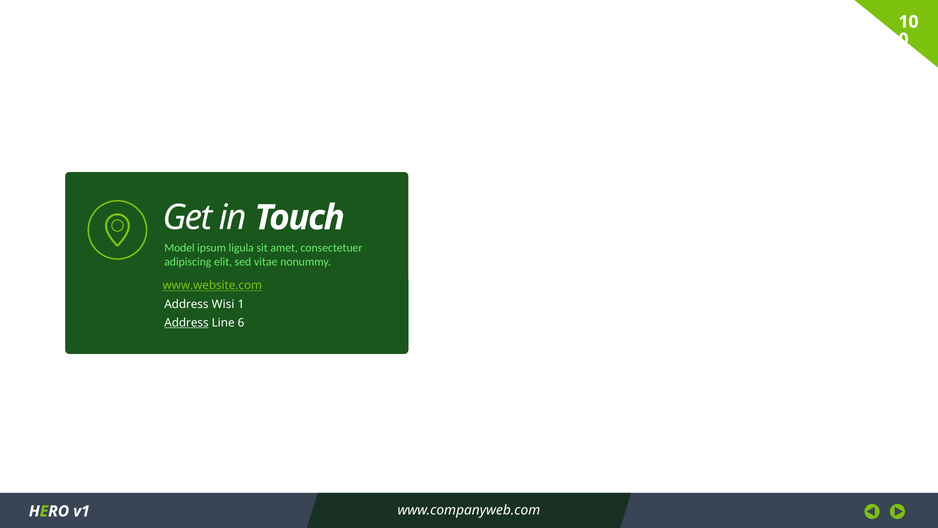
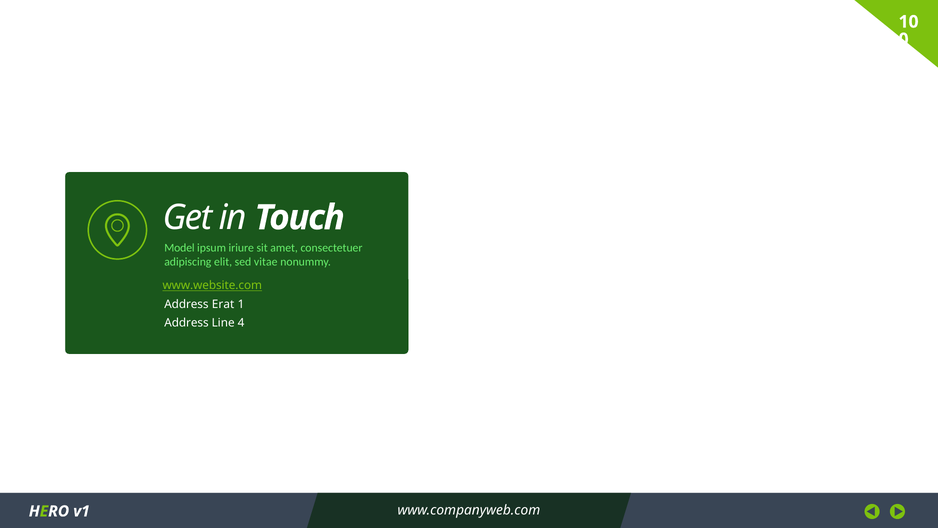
ligula: ligula -> iriure
Wisi: Wisi -> Erat
Address at (186, 323) underline: present -> none
6: 6 -> 4
